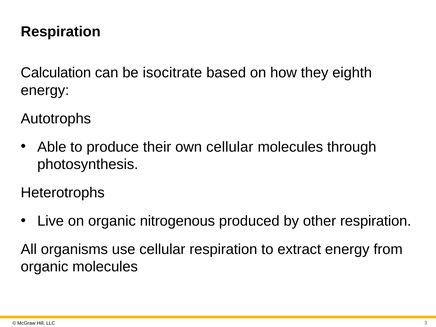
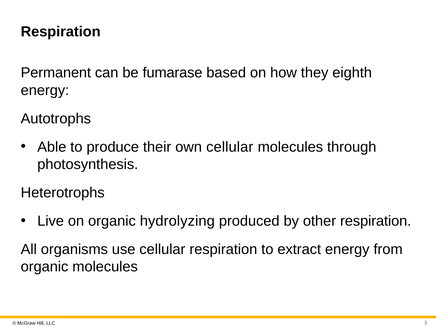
Calculation: Calculation -> Permanent
isocitrate: isocitrate -> fumarase
nitrogenous: nitrogenous -> hydrolyzing
